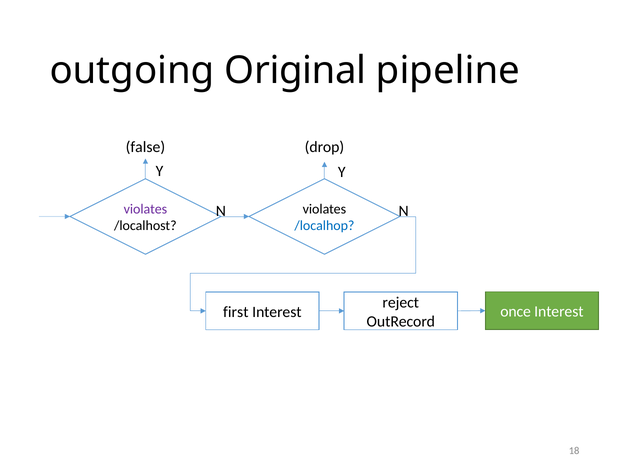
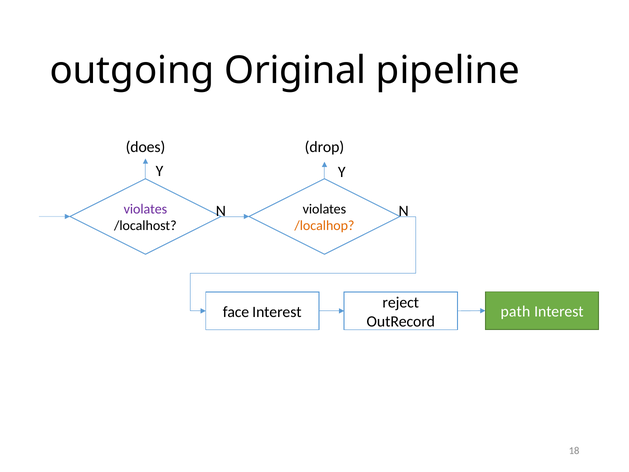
false: false -> does
/localhop colour: blue -> orange
first: first -> face
once: once -> path
